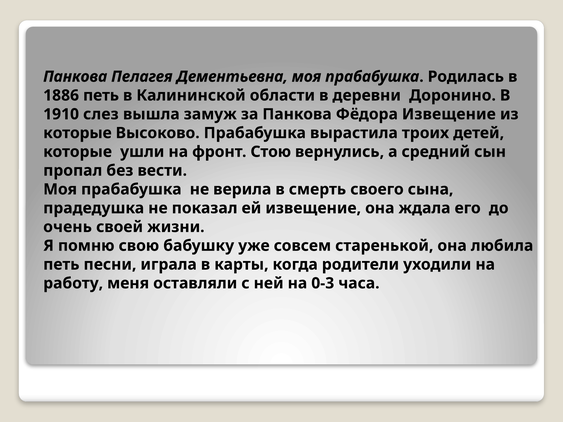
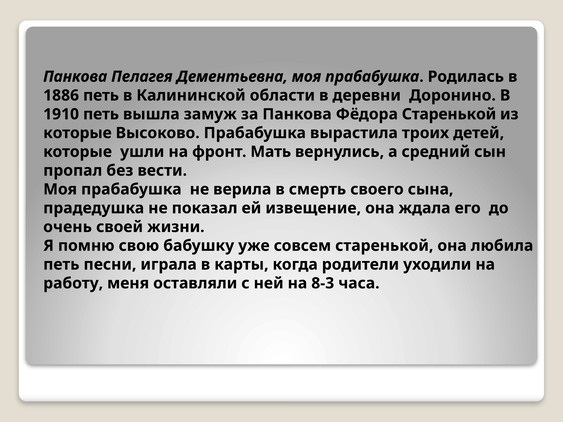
1910 слез: слез -> петь
Фёдора Извещение: Извещение -> Старенькой
Стою: Стою -> Мать
0-3: 0-3 -> 8-3
